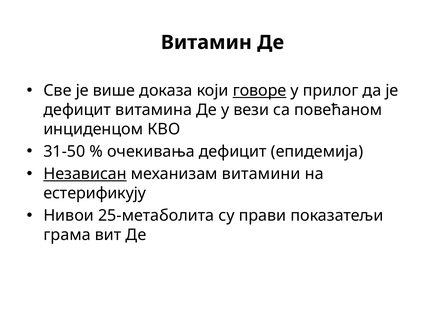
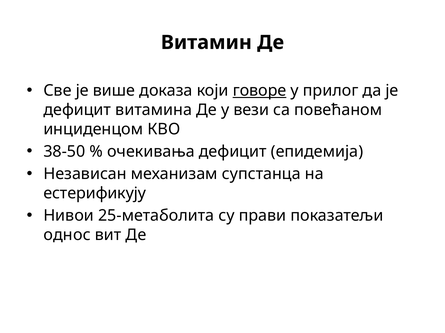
31-50: 31-50 -> 38-50
Независан underline: present -> none
витамини: витамини -> супстанца
грама: грама -> однос
